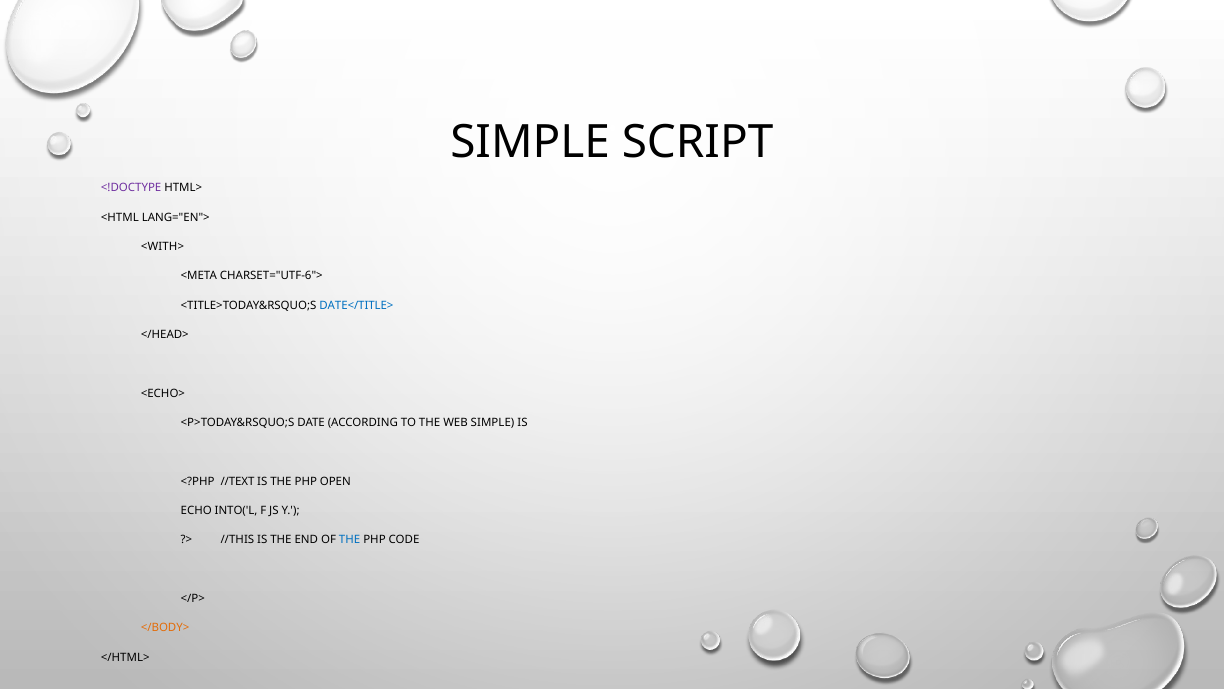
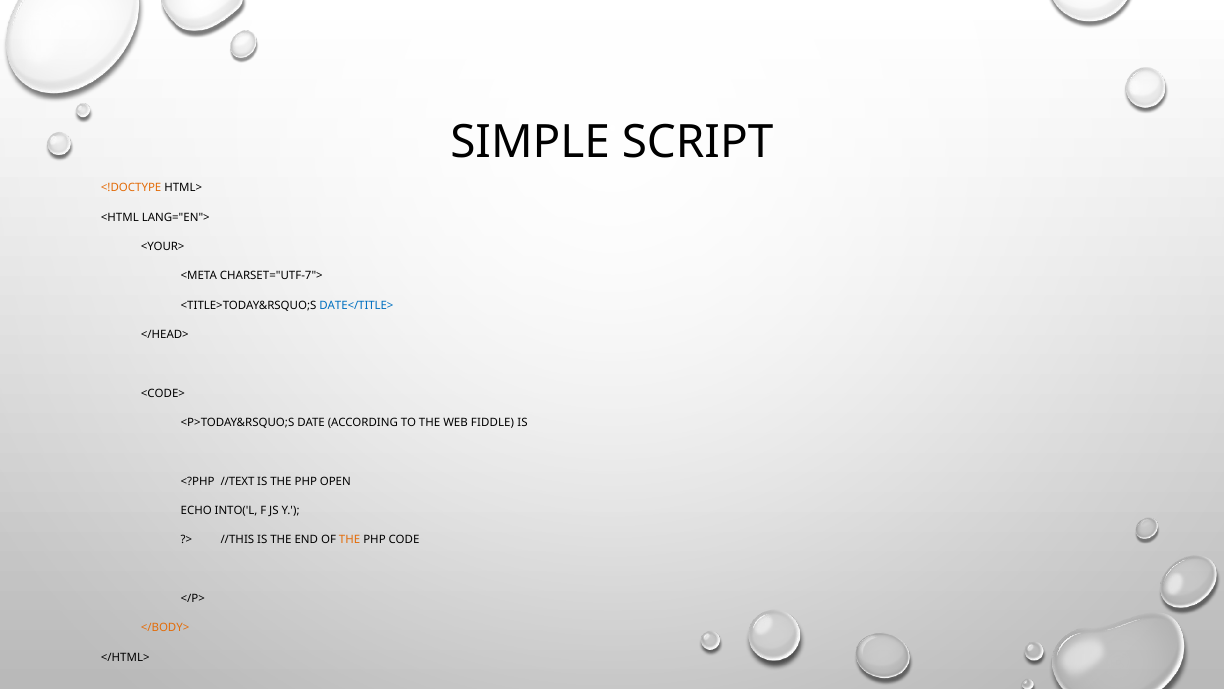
<!DOCTYPE colour: purple -> orange
<WITH>: <WITH> -> <YOUR>
CHARSET="UTF-6">: CHARSET="UTF-6"> -> CHARSET="UTF-7">
<ECHO>: <ECHO> -> <CODE>
WEB SIMPLE: SIMPLE -> FIDDLE
THE at (350, 540) colour: blue -> orange
